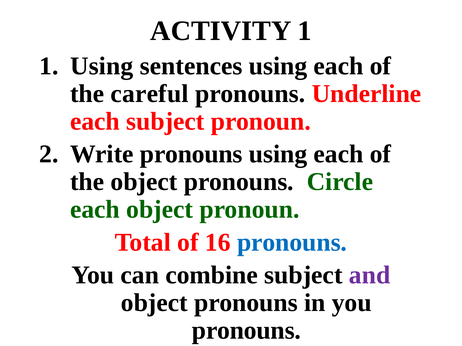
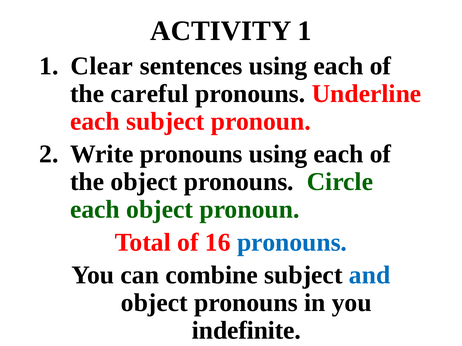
1 Using: Using -> Clear
and colour: purple -> blue
pronouns at (246, 331): pronouns -> indefinite
